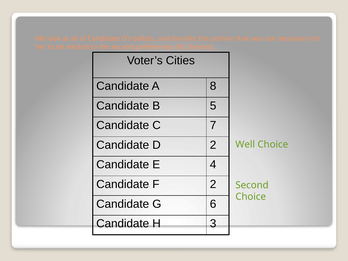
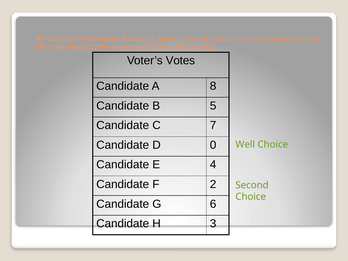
Cities: Cities -> Votes
D 2: 2 -> 0
